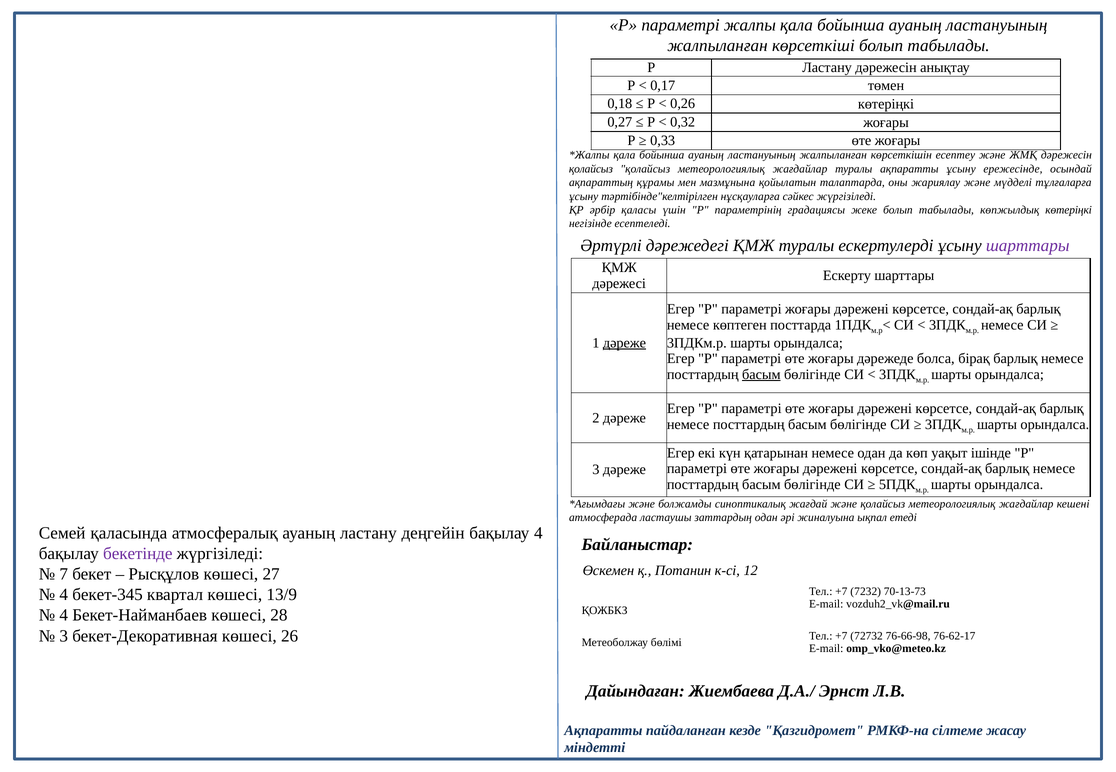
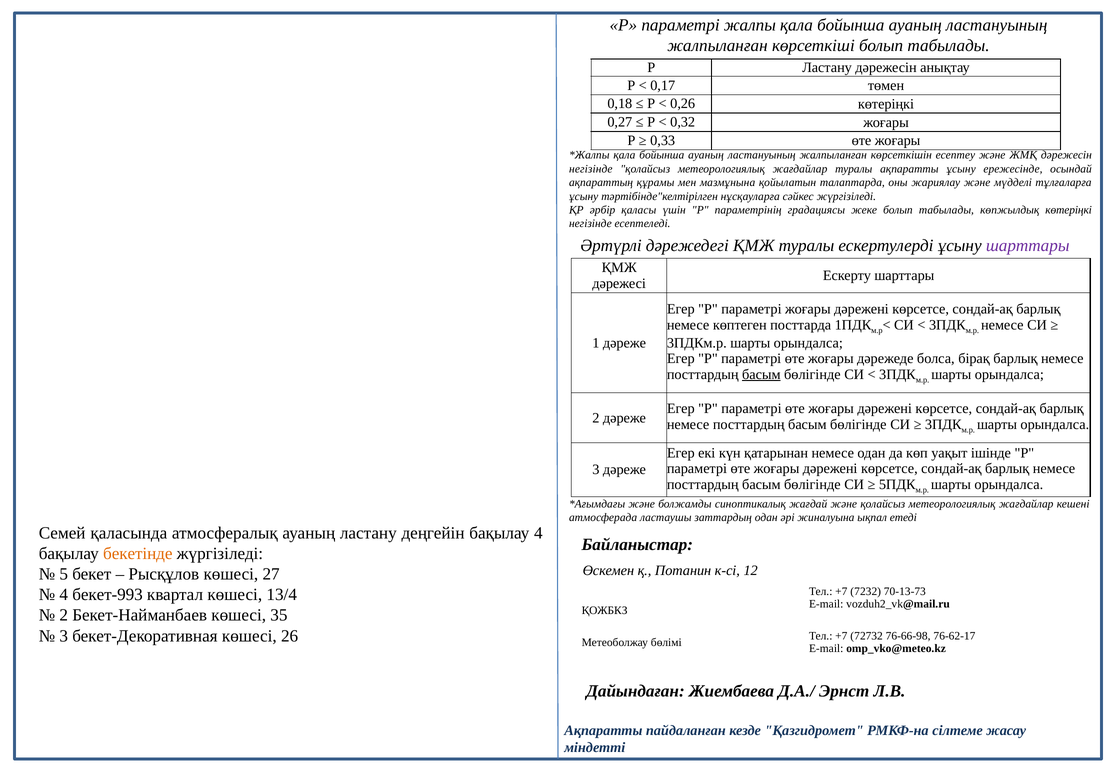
қолайсыз at (591, 169): қолайсыз -> негізінде
дәреже at (624, 343) underline: present -> none
бекетінде colour: purple -> orange
7: 7 -> 5
бекет-345: бекет-345 -> бекет-993
13/9: 13/9 -> 13/4
4 at (64, 616): 4 -> 2
28: 28 -> 35
